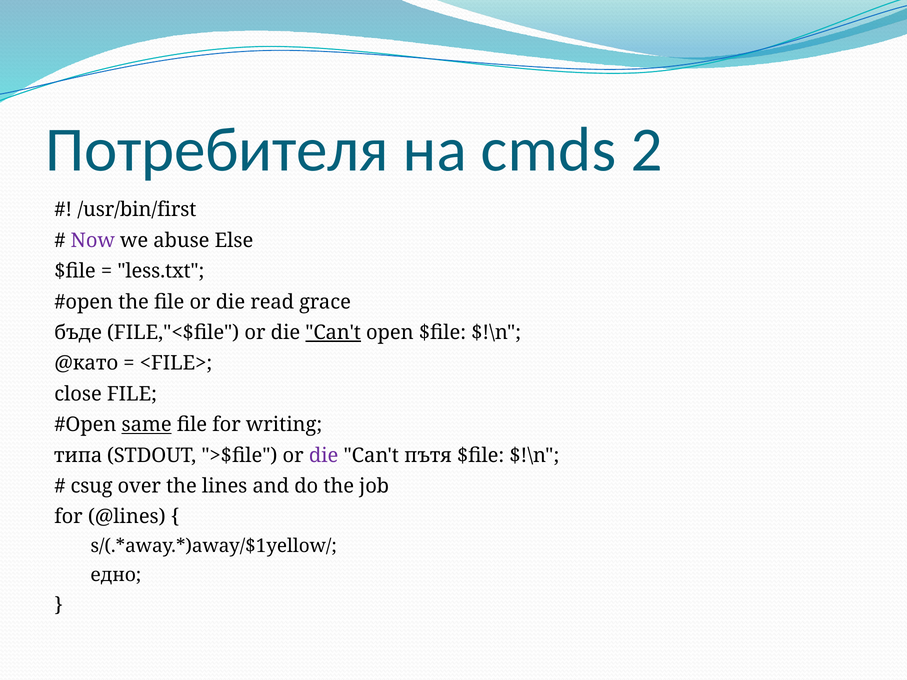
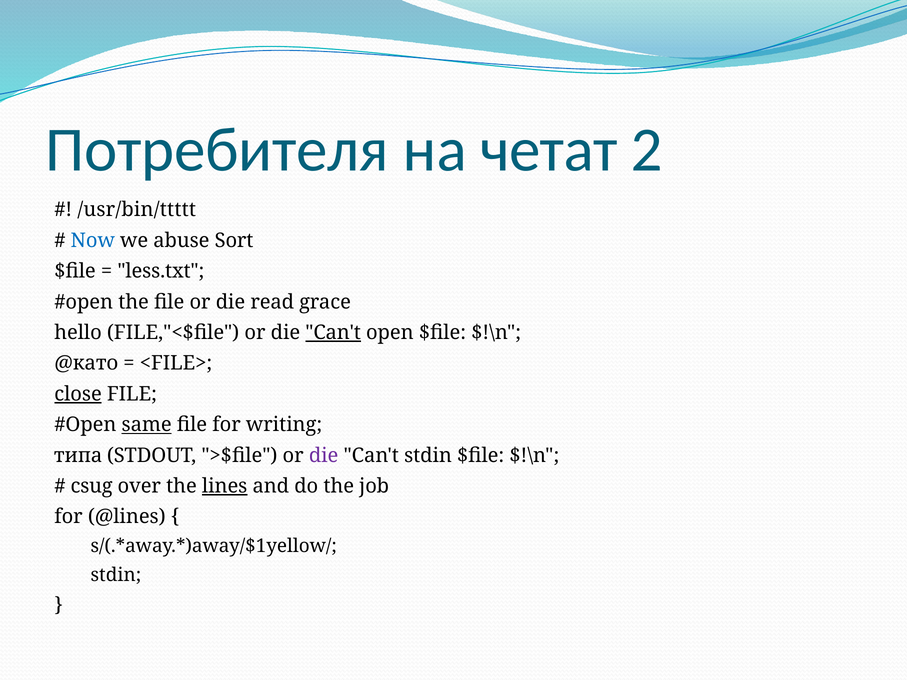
cmds: cmds -> четат
/usr/bin/first: /usr/bin/first -> /usr/bin/ttttt
Now colour: purple -> blue
Else: Else -> Sort
бъде: бъде -> hello
close underline: none -> present
Can't пътя: пътя -> stdin
lines underline: none -> present
едно at (116, 575): едно -> stdin
